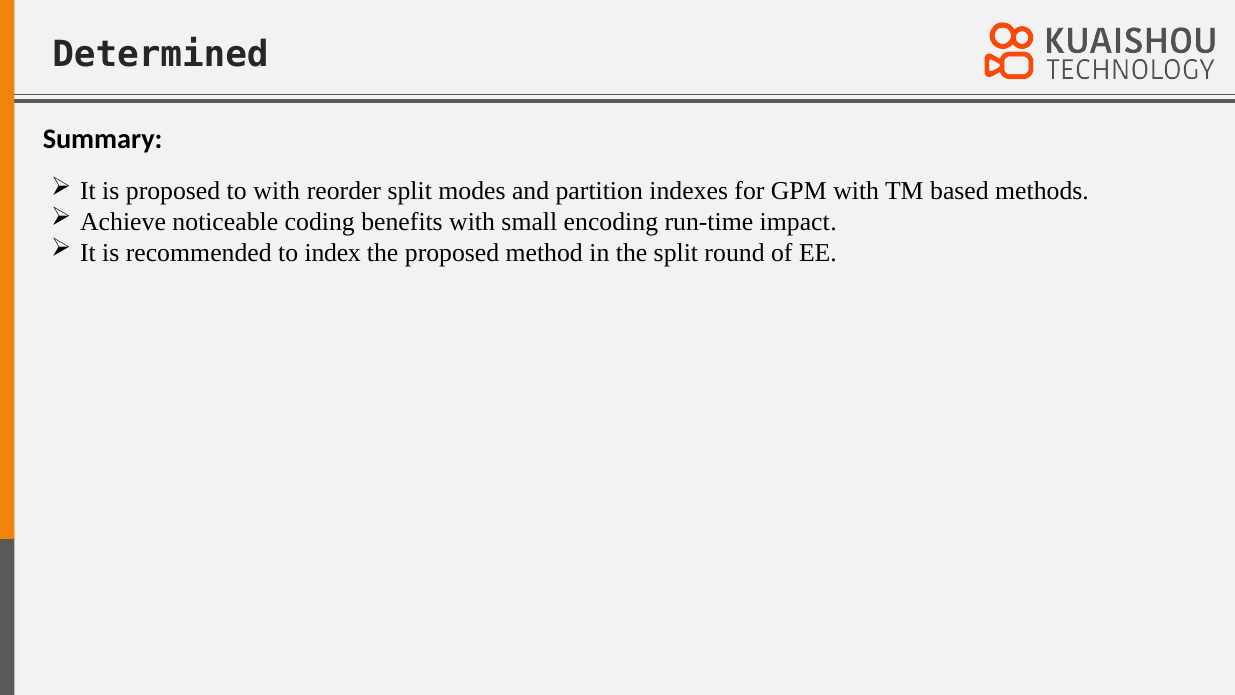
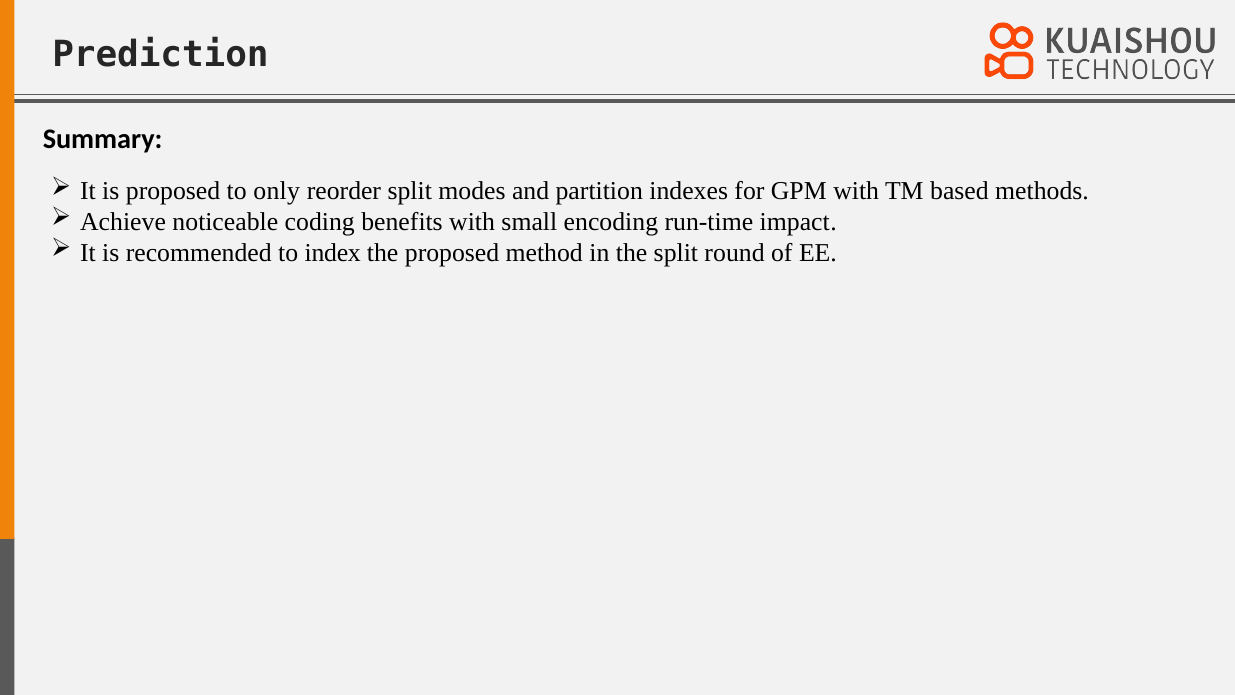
Determined: Determined -> Prediction
to with: with -> only
